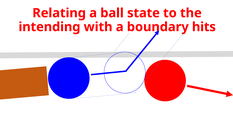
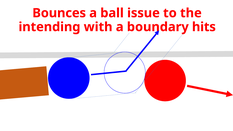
Relating: Relating -> Bounces
state: state -> issue
